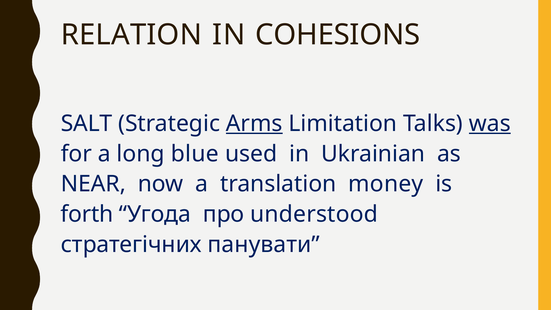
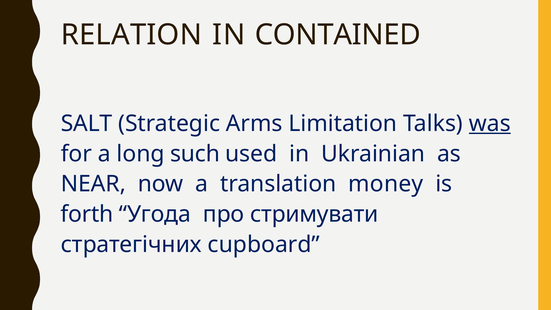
COHESIONS: COHESIONS -> CONTAINED
Arms underline: present -> none
blue: blue -> such
understood: understood -> стримувати
панувати: панувати -> cupboard
